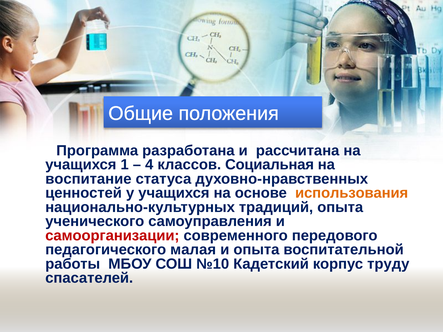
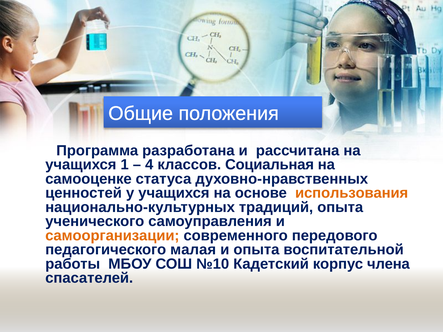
воспитание: воспитание -> самооценке
самоорганизации colour: red -> orange
труду: труду -> члена
